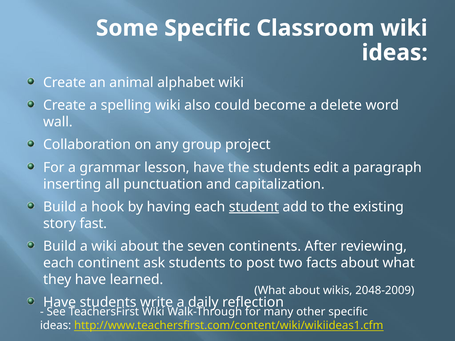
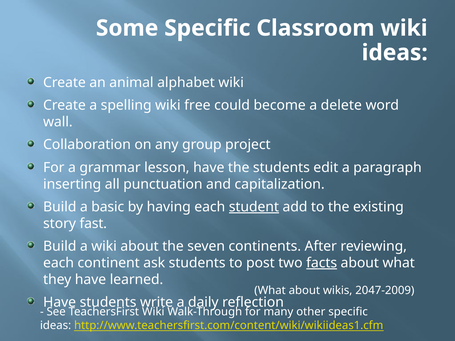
also: also -> free
hook: hook -> basic
facts underline: none -> present
2048-2009: 2048-2009 -> 2047-2009
